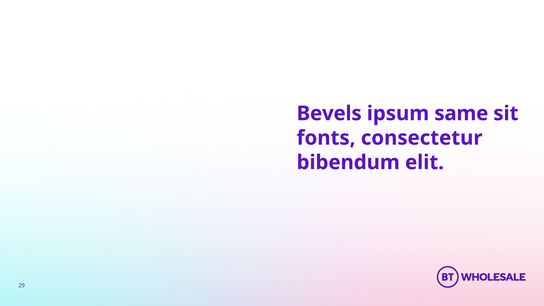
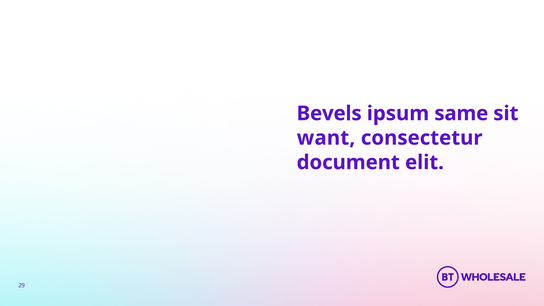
fonts: fonts -> want
bibendum: bibendum -> document
